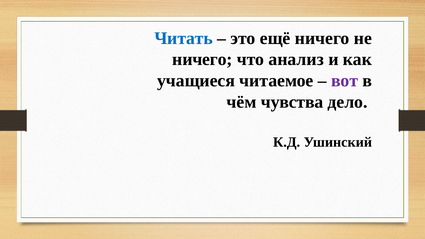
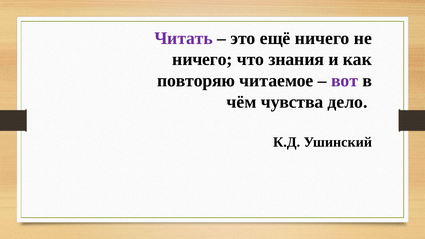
Читать colour: blue -> purple
анализ: анализ -> знания
учащиеся: учащиеся -> повторяю
